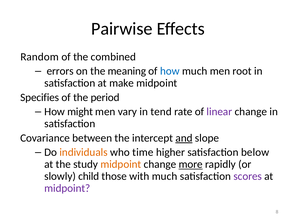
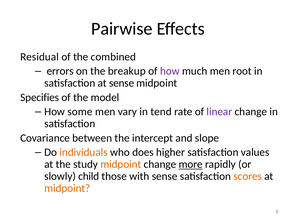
Random: Random -> Residual
meaning: meaning -> breakup
how at (170, 71) colour: blue -> purple
at make: make -> sense
period: period -> model
might: might -> some
and underline: present -> none
time: time -> does
below: below -> values
with much: much -> sense
scores colour: purple -> orange
midpoint at (67, 188) colour: purple -> orange
